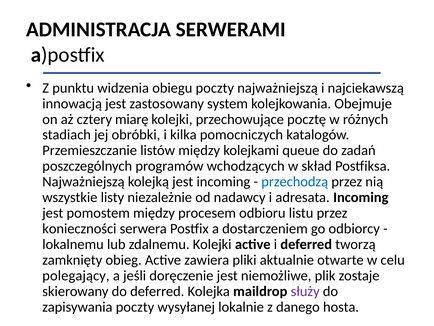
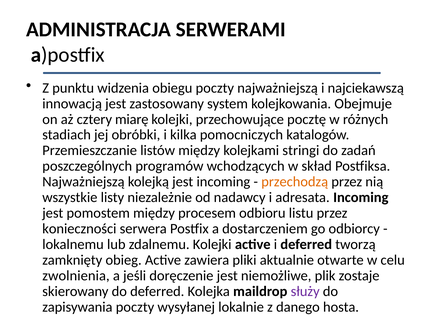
queue: queue -> stringi
przechodzą colour: blue -> orange
polegający: polegający -> zwolnienia
